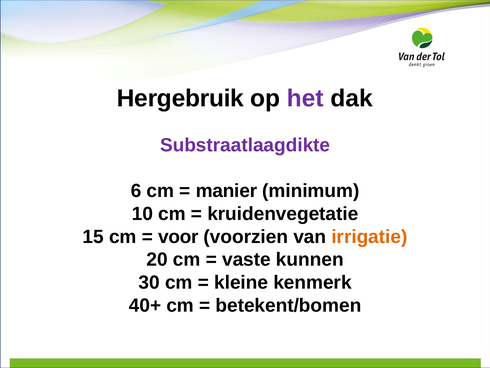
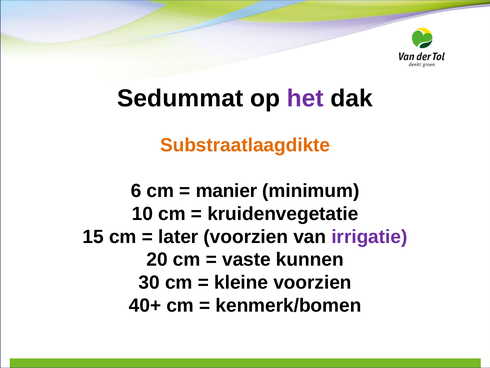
Hergebruik: Hergebruik -> Sedummat
Substraatlaagdikte colour: purple -> orange
voor: voor -> later
irrigatie colour: orange -> purple
kleine kenmerk: kenmerk -> voorzien
betekent/bomen: betekent/bomen -> kenmerk/bomen
